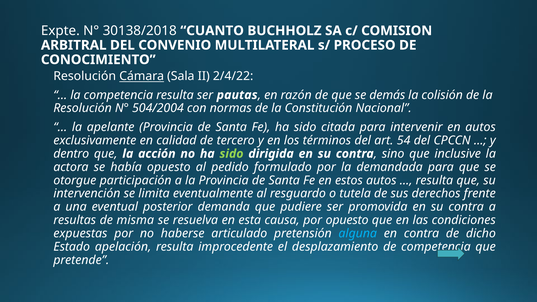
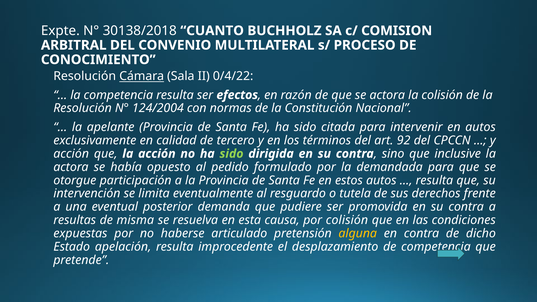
2/4/22: 2/4/22 -> 0/4/22
pautas: pautas -> efectos
se demás: demás -> actora
504/2004: 504/2004 -> 124/2004
54: 54 -> 92
dentro at (71, 154): dentro -> acción
por opuesto: opuesto -> colisión
alguna colour: light blue -> yellow
